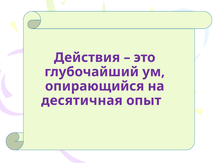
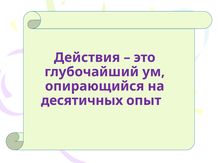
десятичная: десятичная -> десятичных
